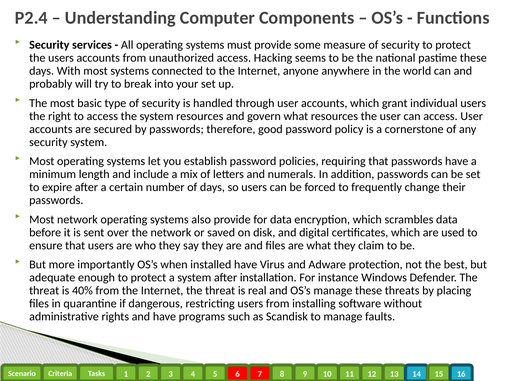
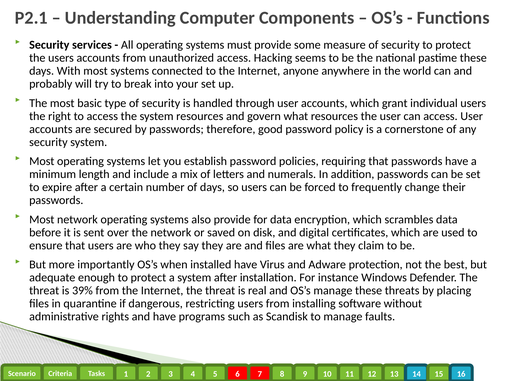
P2.4: P2.4 -> P2.1
40%: 40% -> 39%
